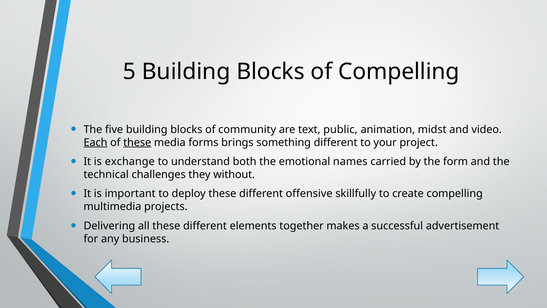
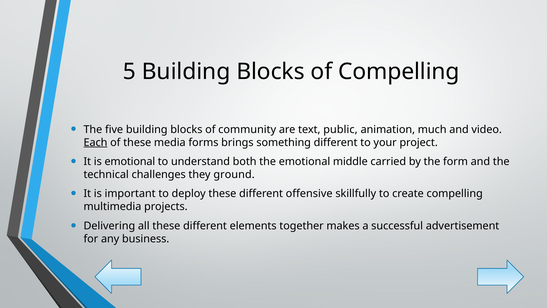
midst: midst -> much
these at (137, 142) underline: present -> none
is exchange: exchange -> emotional
names: names -> middle
without: without -> ground
